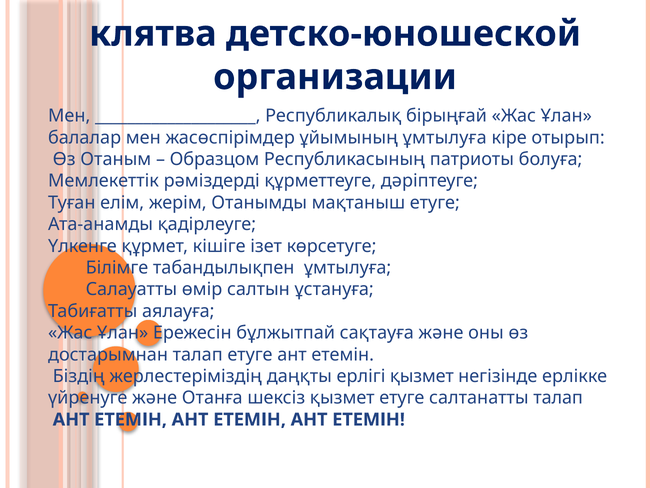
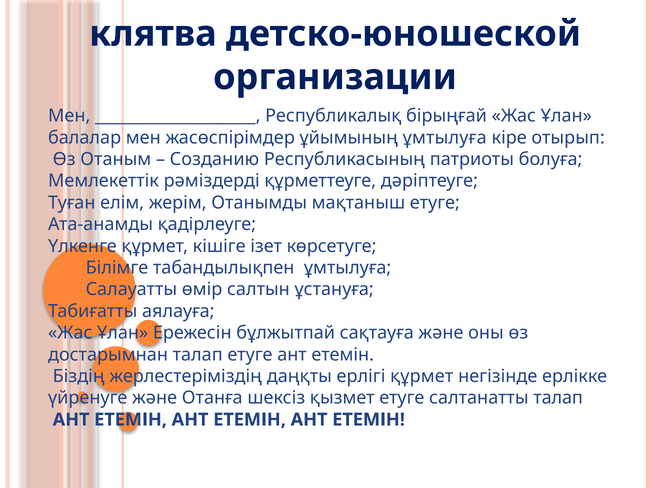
Образцом: Образцом -> Созданию
ерлігі қызмет: қызмет -> құрмет
